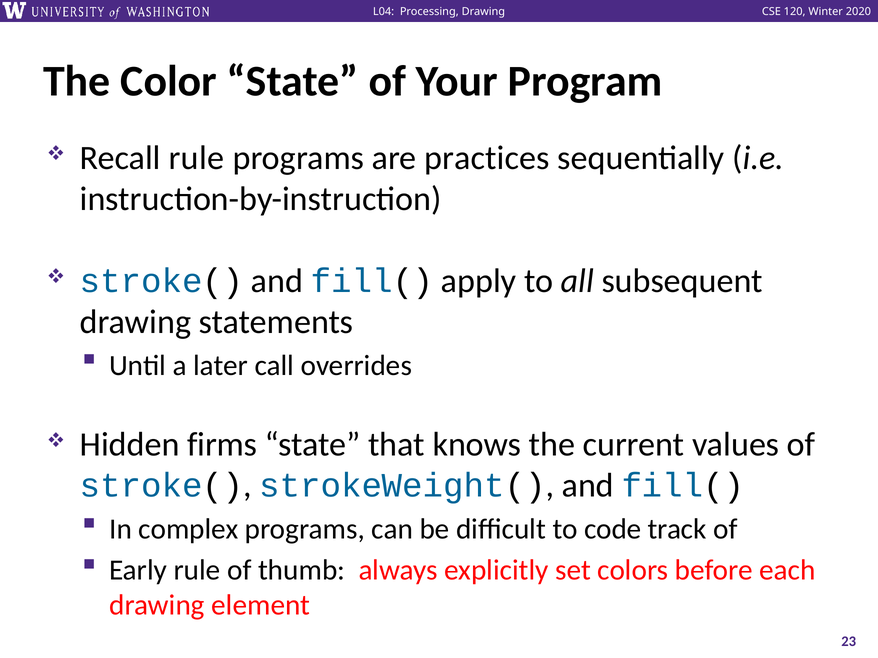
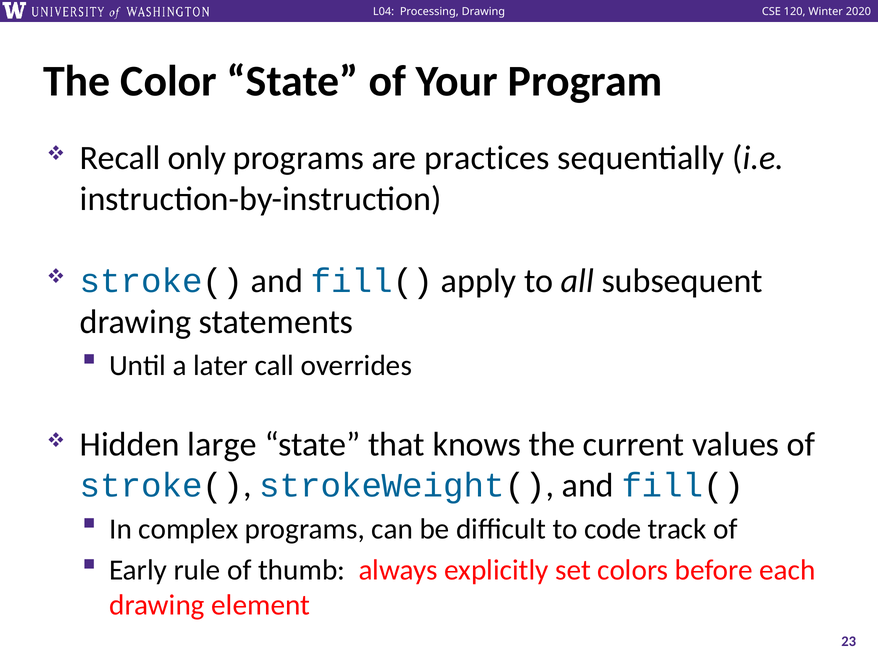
Recall rule: rule -> only
firms: firms -> large
